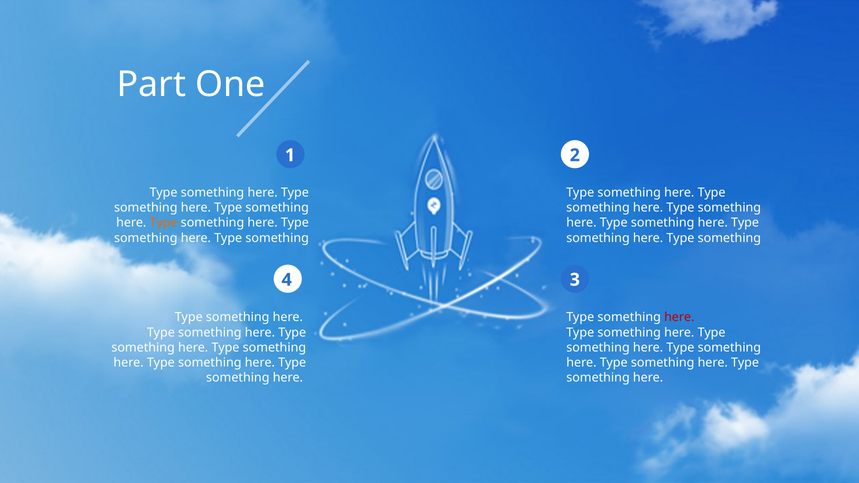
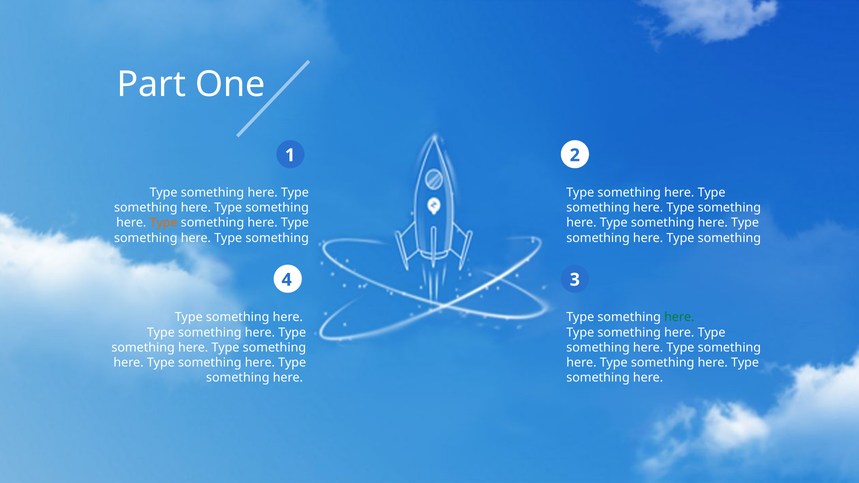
here at (679, 317) colour: red -> green
